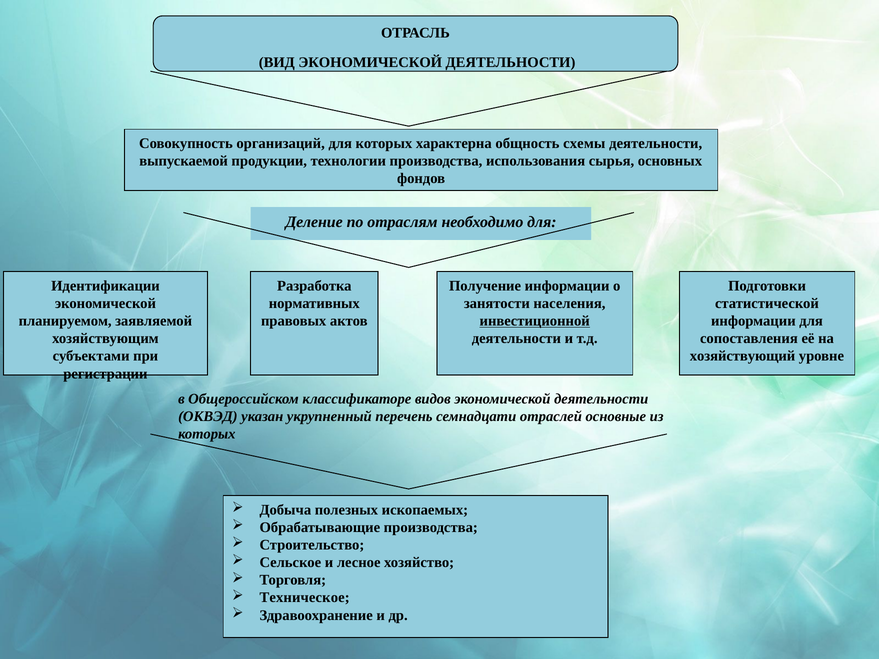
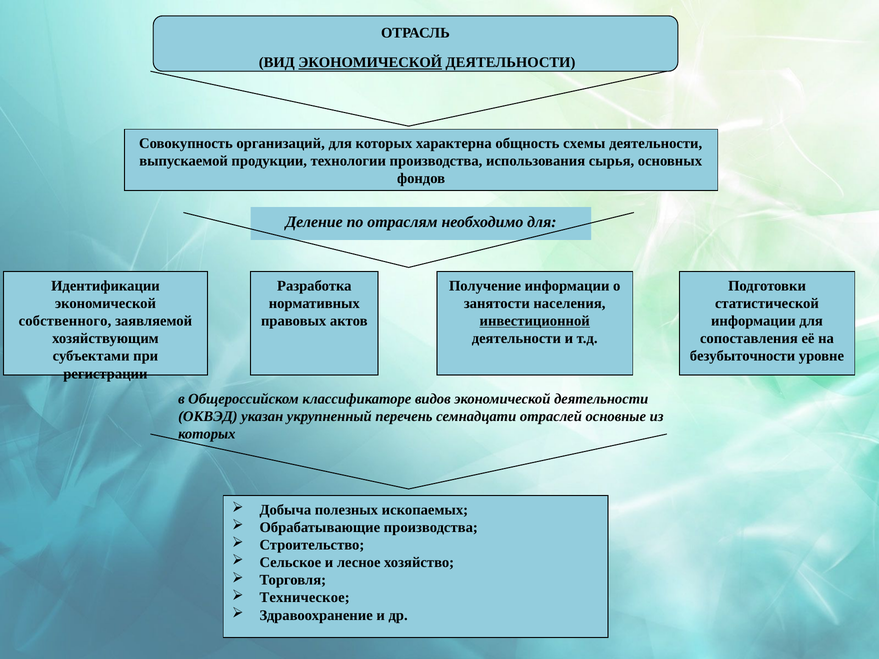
ЭКОНОМИЧЕСКОЙ at (370, 63) underline: none -> present
планируемом: планируемом -> собственного
хозяйствующий: хозяйствующий -> безубыточности
